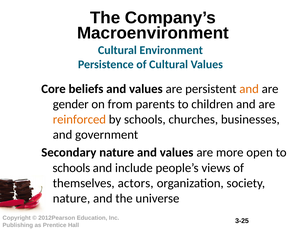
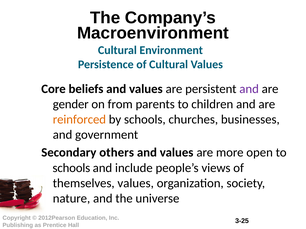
and at (249, 89) colour: orange -> purple
Secondary nature: nature -> others
themselves actors: actors -> values
